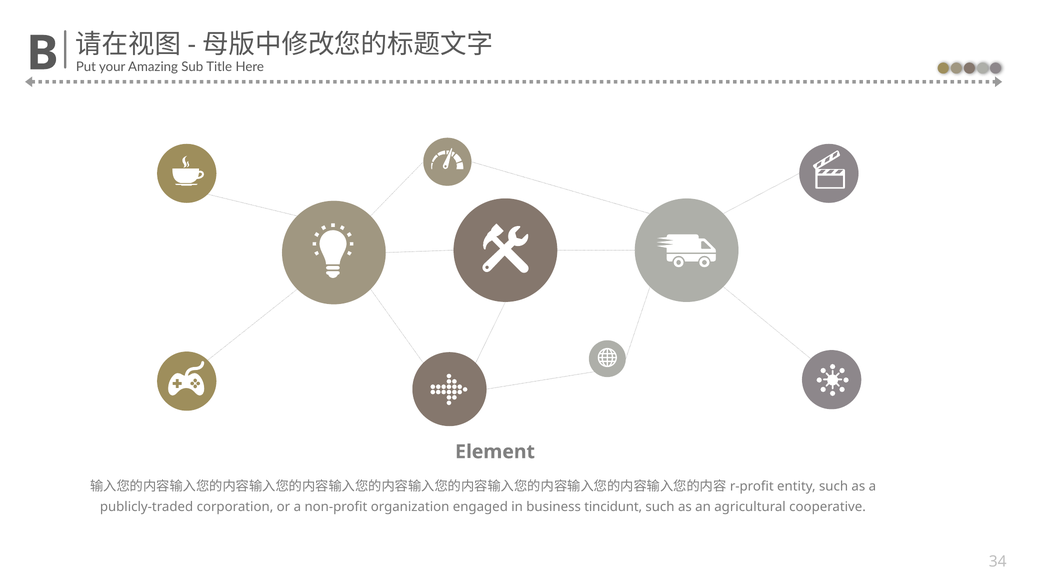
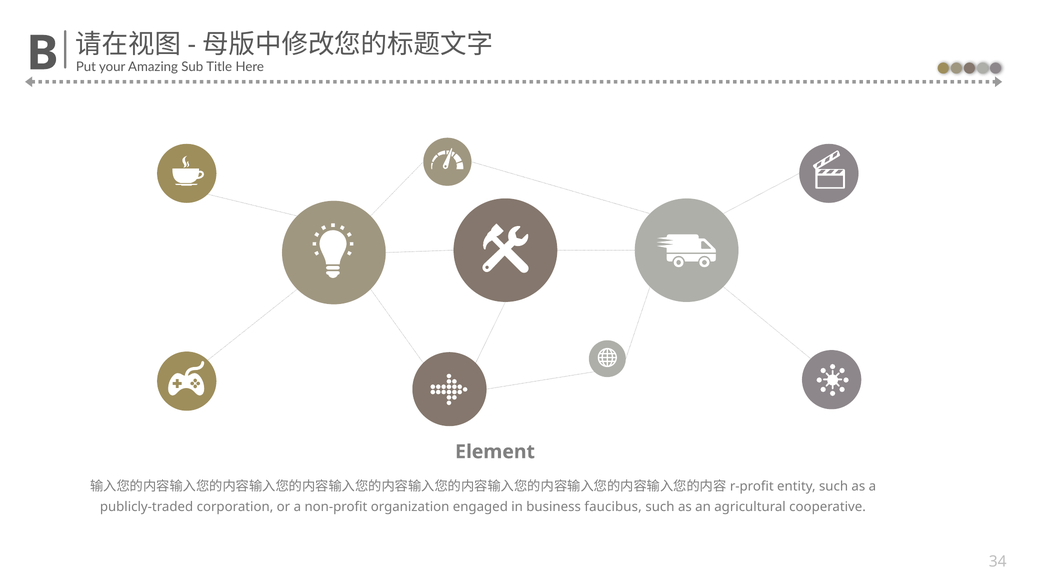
tincidunt: tincidunt -> faucibus
